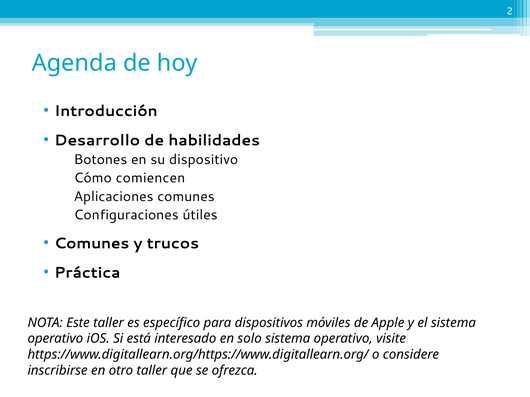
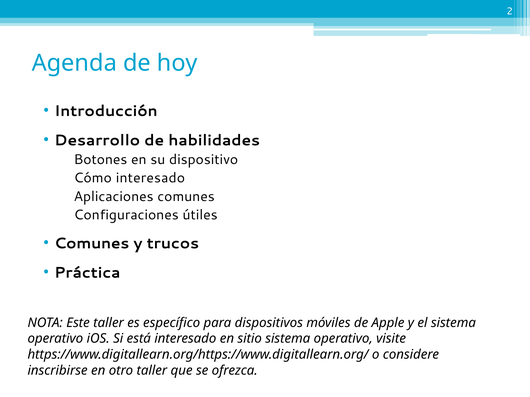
Cómo comiencen: comiencen -> interesado
solo: solo -> sitio
